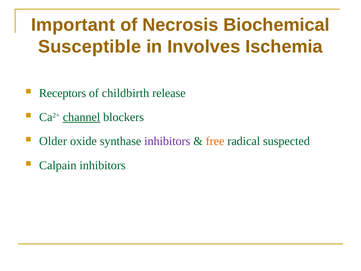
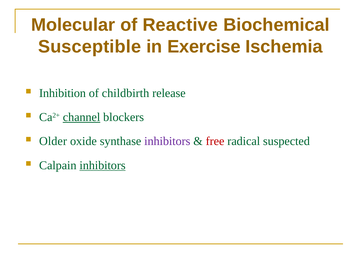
Important: Important -> Molecular
Necrosis: Necrosis -> Reactive
Involves: Involves -> Exercise
Receptors: Receptors -> Inhibition
free colour: orange -> red
inhibitors at (103, 165) underline: none -> present
